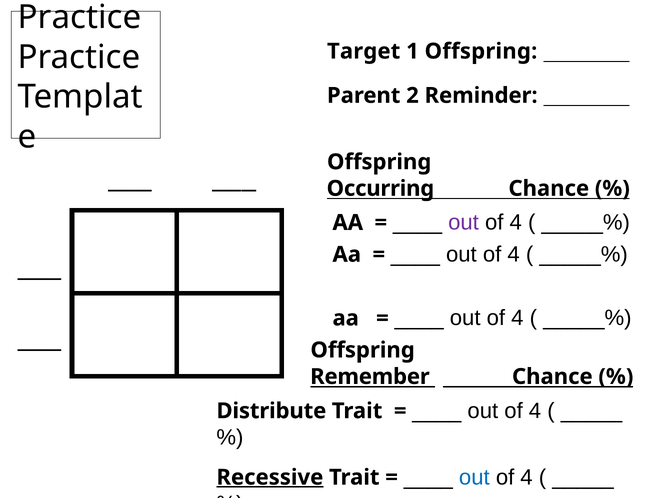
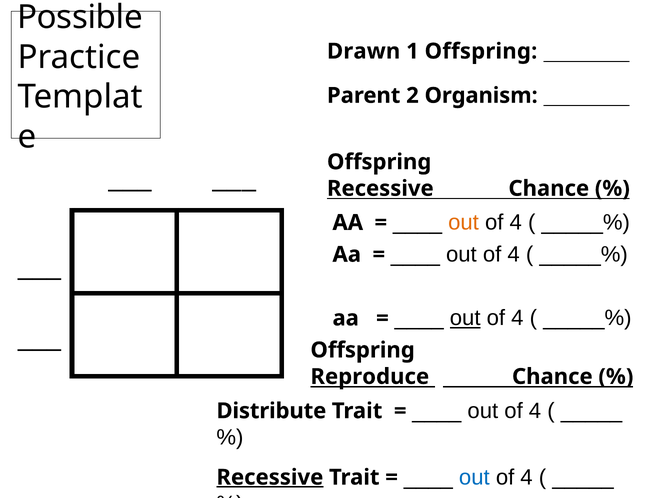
Practice at (80, 17): Practice -> Possible
Target: Target -> Drawn
Reminder: Reminder -> Organism
Occurring at (380, 188): Occurring -> Recessive
out at (464, 222) colour: purple -> orange
out at (465, 318) underline: none -> present
Remember: Remember -> Reproduce
